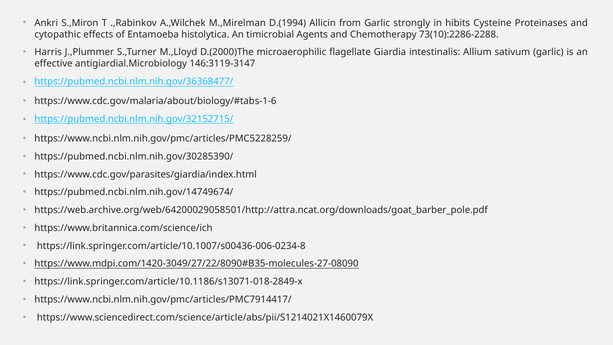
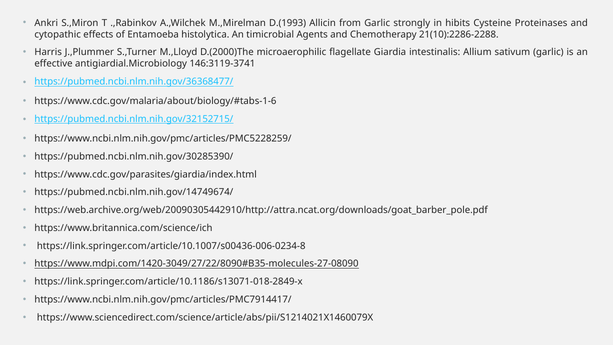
D.(1994: D.(1994 -> D.(1993
73(10):2286-2288: 73(10):2286-2288 -> 21(10):2286-2288
146:3119-3147: 146:3119-3147 -> 146:3119-3741
https://web.archive.org/web/64200029058501/http://attra.ncat.org/downloads/goat_barber_pole.pdf: https://web.archive.org/web/64200029058501/http://attra.ncat.org/downloads/goat_barber_pole.pdf -> https://web.archive.org/web/20090305442910/http://attra.ncat.org/downloads/goat_barber_pole.pdf
